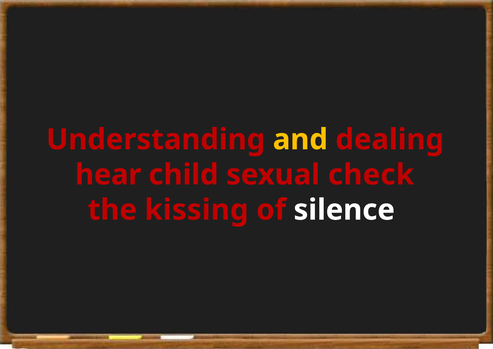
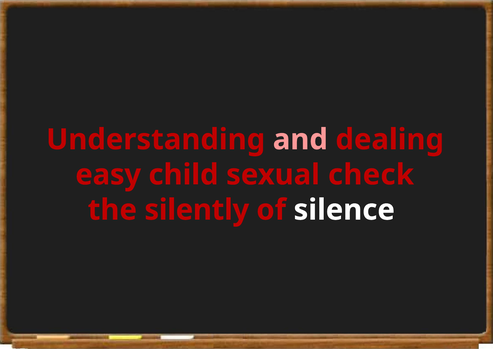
and colour: yellow -> pink
hear: hear -> easy
kissing: kissing -> silently
